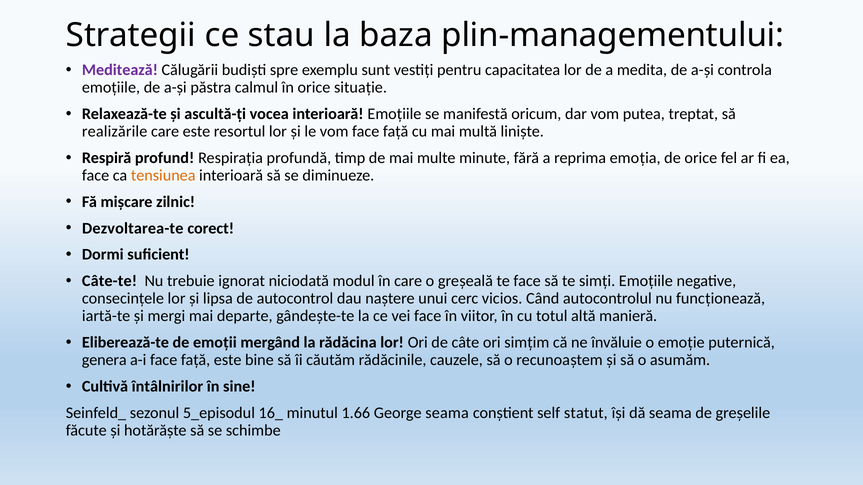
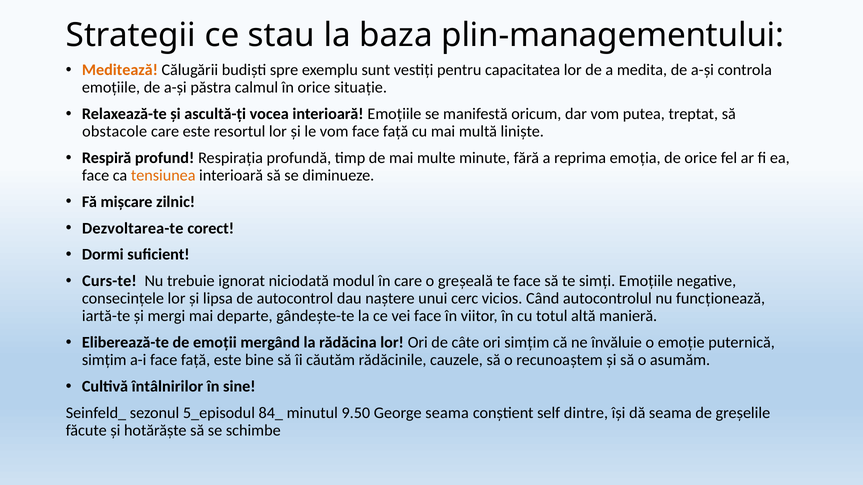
Meditează colour: purple -> orange
realizările: realizările -> obstacole
Câte-te: Câte-te -> Curs-te
genera at (104, 360): genera -> simțim
16_: 16_ -> 84_
1.66: 1.66 -> 9.50
statut: statut -> dintre
